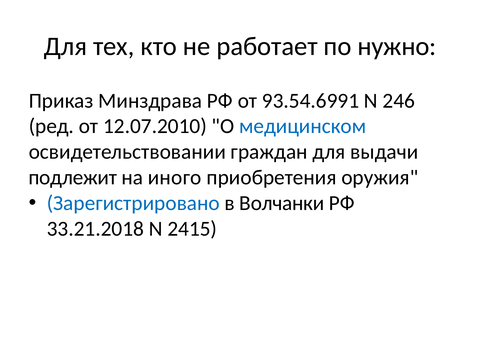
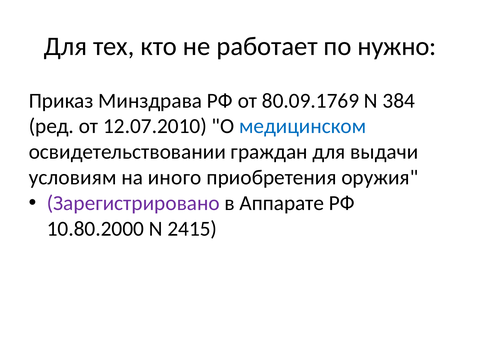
93.54.6991: 93.54.6991 -> 80.09.1769
246: 246 -> 384
подлежит: подлежит -> условиям
Зарегистрировано colour: blue -> purple
Волчанки: Волчанки -> Аппарате
33.21.2018: 33.21.2018 -> 10.80.2000
